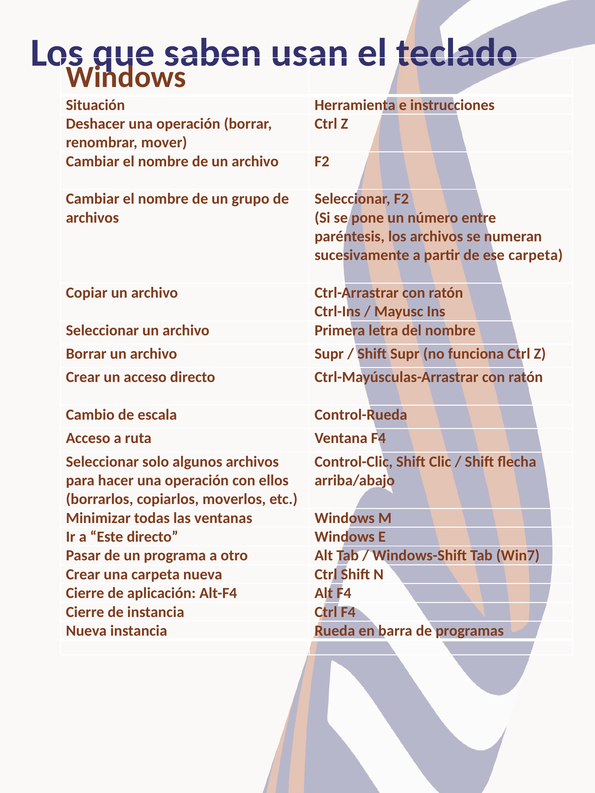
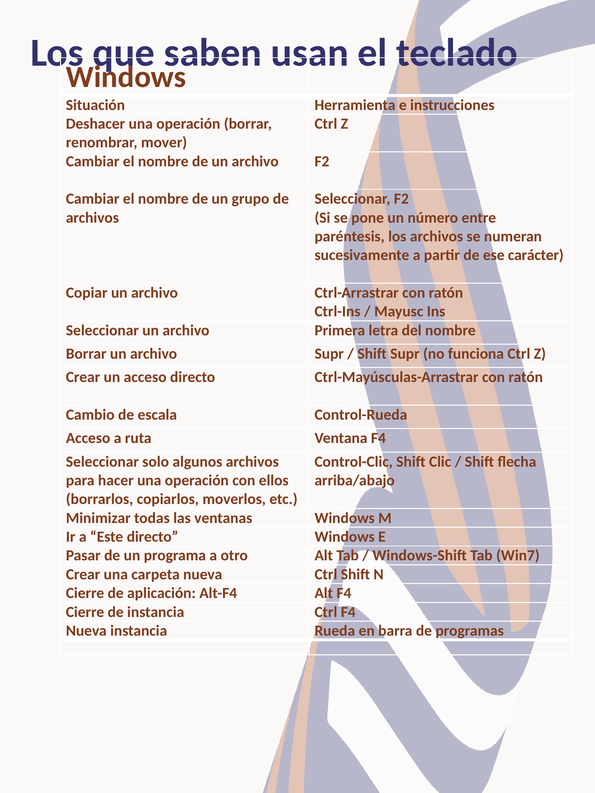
ese carpeta: carpeta -> carácter
